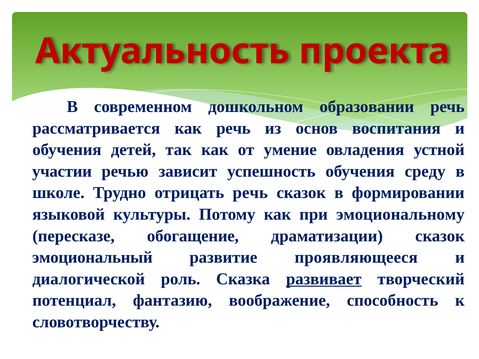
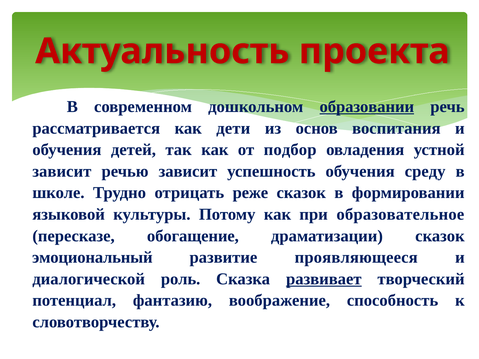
образовании underline: none -> present
как речь: речь -> дети
умение: умение -> подбор
участии at (62, 171): участии -> зависит
отрицать речь: речь -> реже
эмоциональному: эмоциональному -> образовательное
